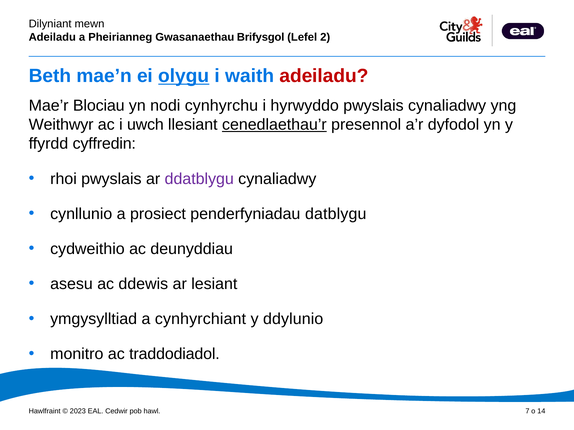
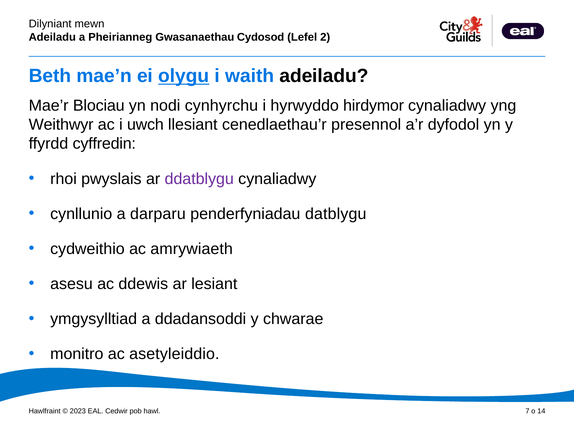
Brifysgol: Brifysgol -> Cydosod
adeiladu at (324, 76) colour: red -> black
hyrwyddo pwyslais: pwyslais -> hirdymor
cenedlaethau’r underline: present -> none
prosiect: prosiect -> darparu
deunyddiau: deunyddiau -> amrywiaeth
cynhyrchiant: cynhyrchiant -> ddadansoddi
ddylunio: ddylunio -> chwarae
traddodiadol: traddodiadol -> asetyleiddio
